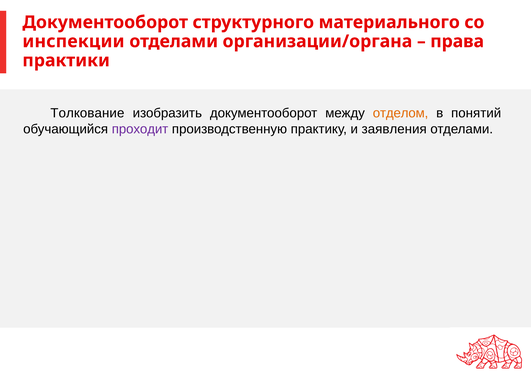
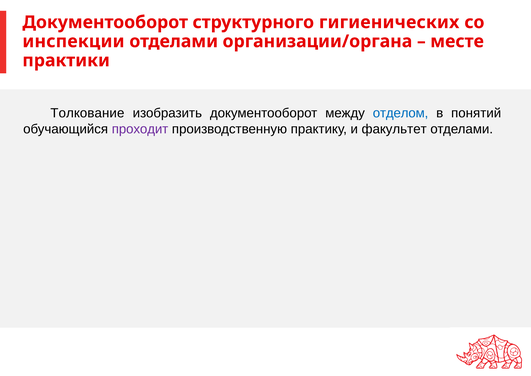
материального: материального -> гигиенических
права: права -> месте
отделом colour: orange -> blue
заявления: заявления -> факультет
